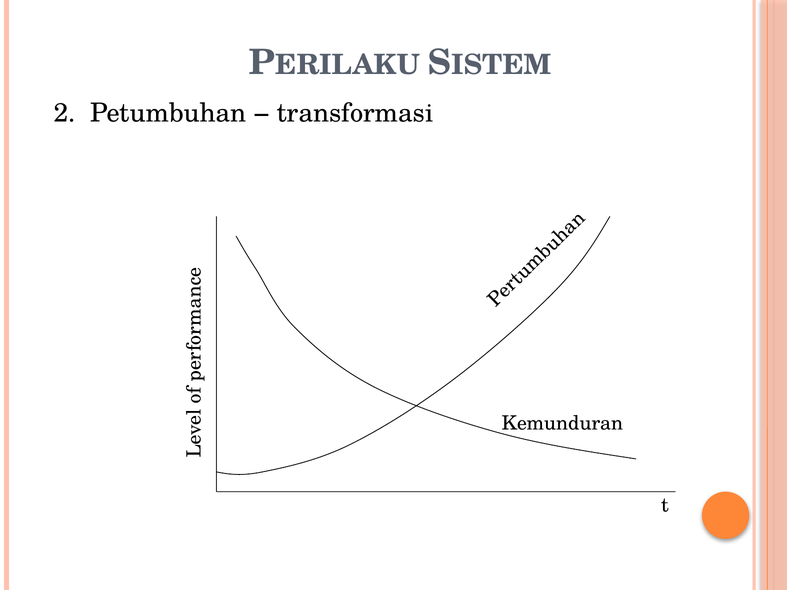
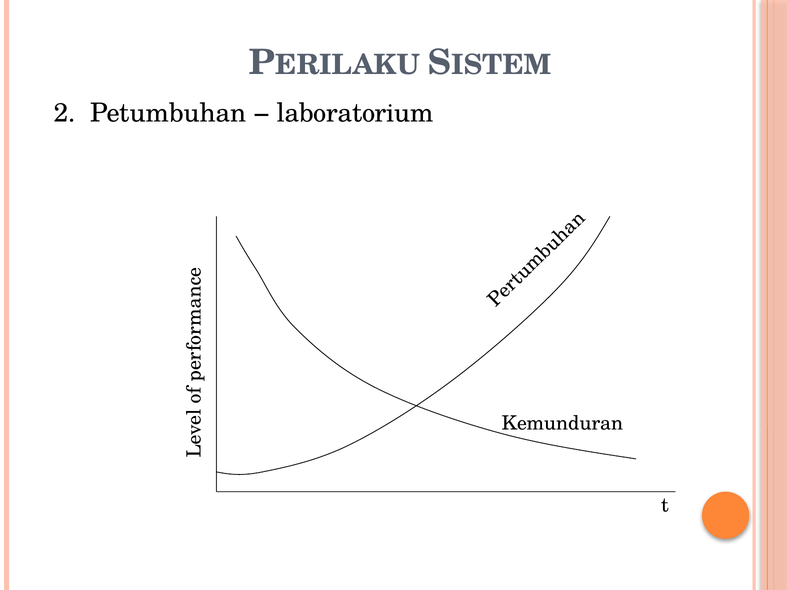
transformasi: transformasi -> laboratorium
